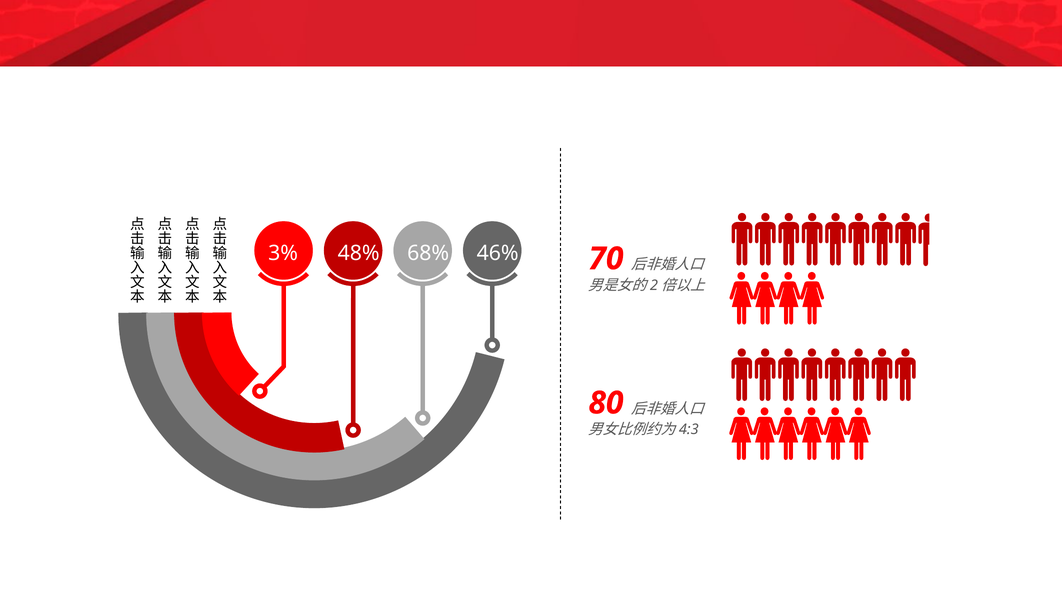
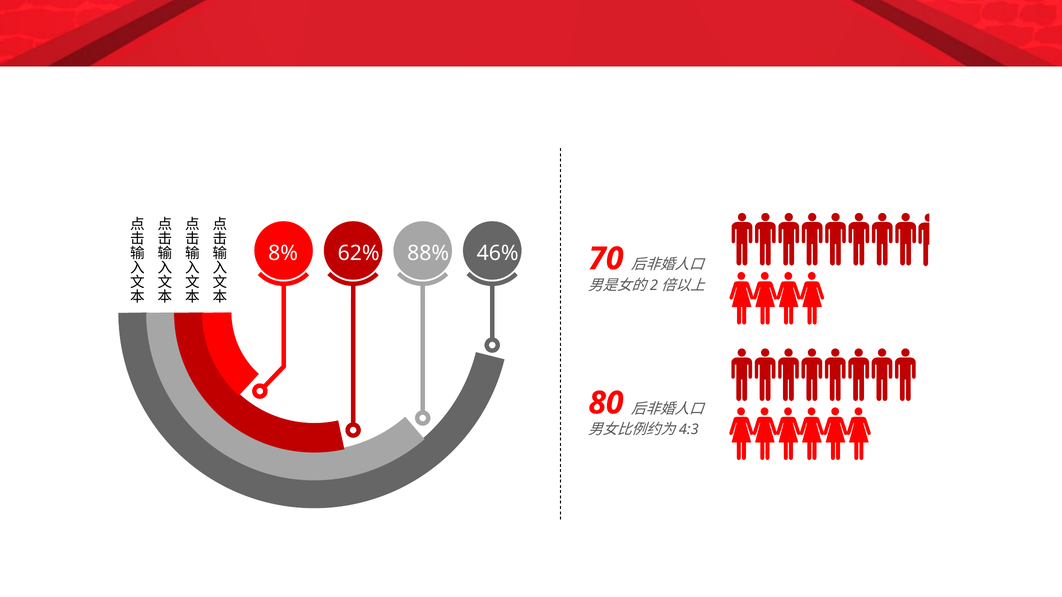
3%: 3% -> 8%
48%: 48% -> 62%
68%: 68% -> 88%
